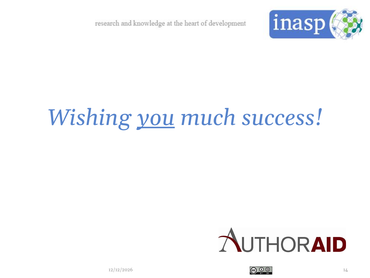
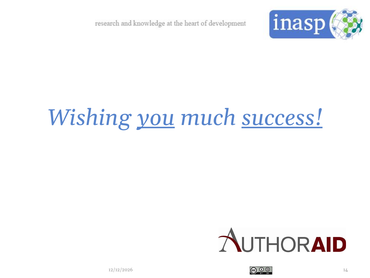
success underline: none -> present
